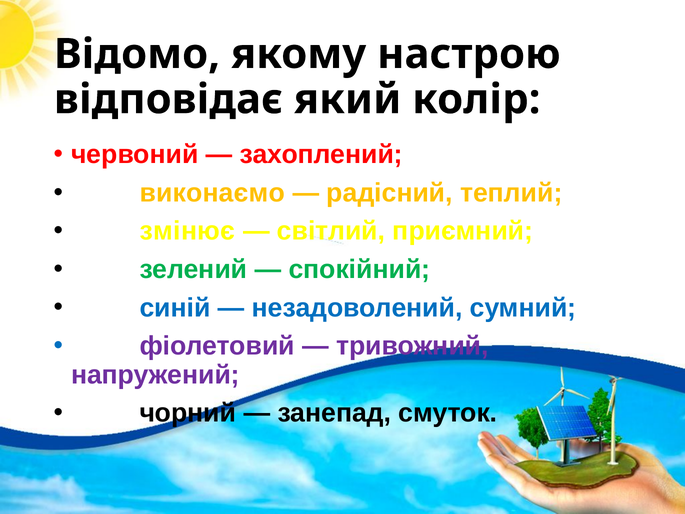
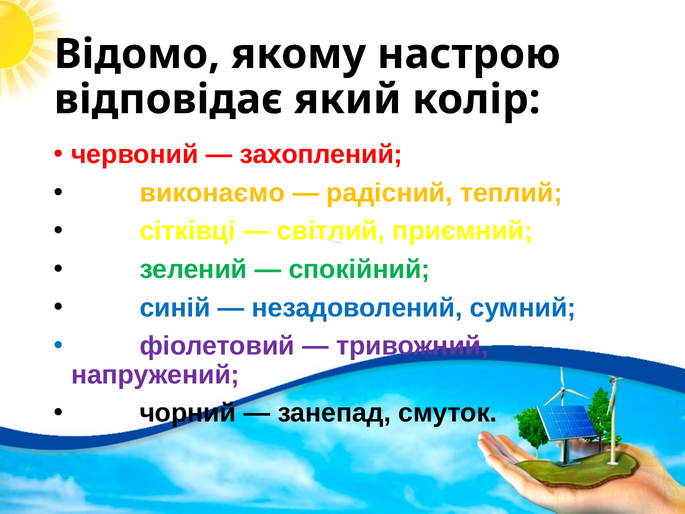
змінює: змінює -> сітківці
